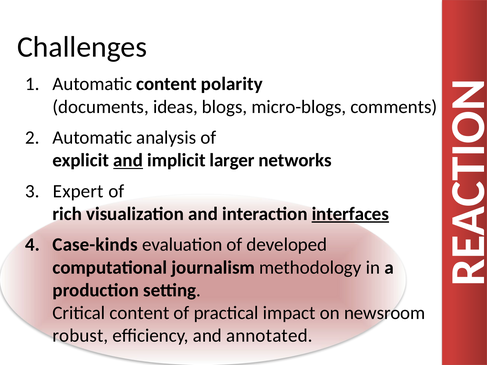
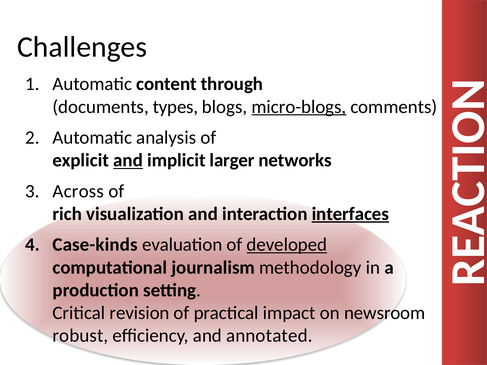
polarity: polarity -> through
ideas: ideas -> types
micro-blogs underline: none -> present
Expert: Expert -> Across
developed underline: none -> present
Critical content: content -> revision
